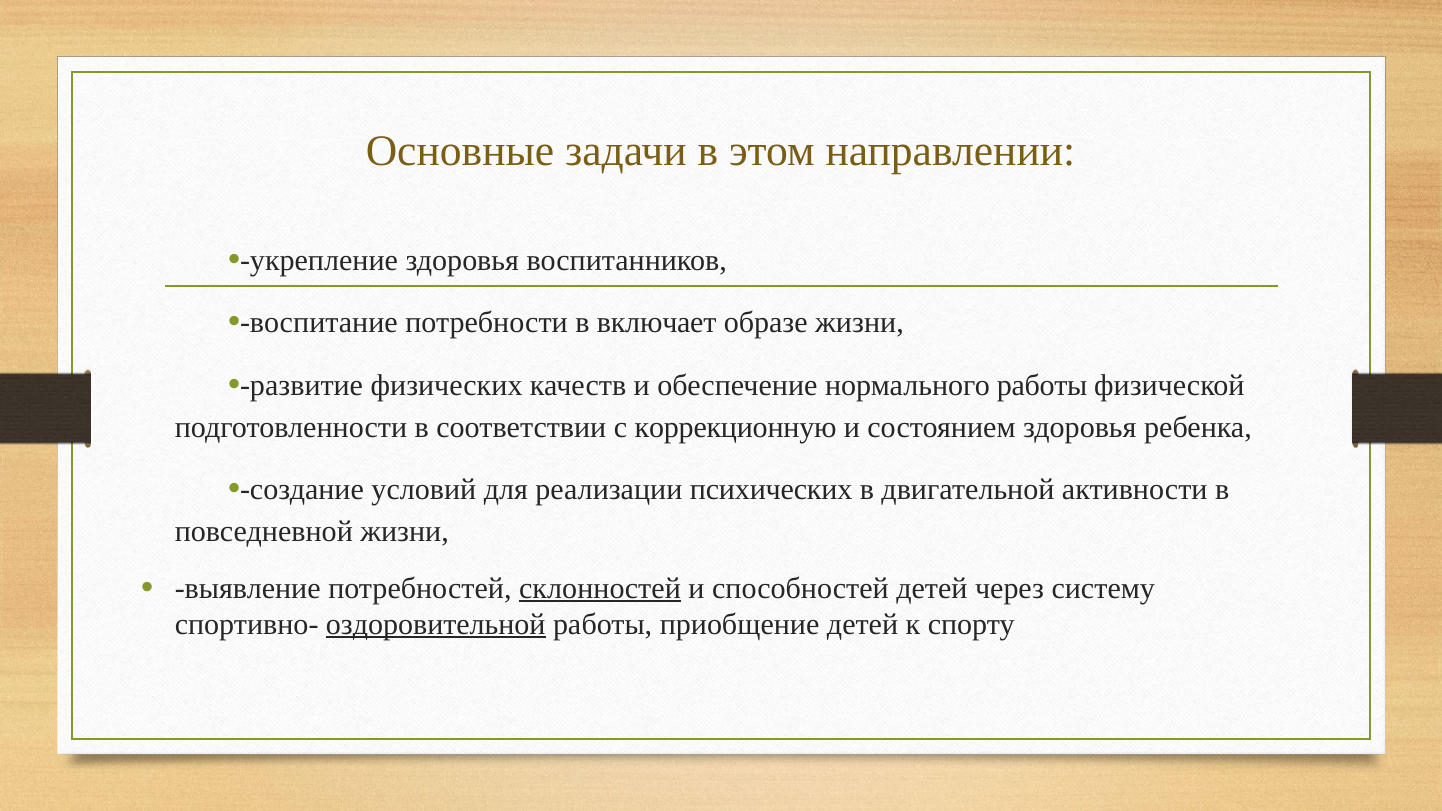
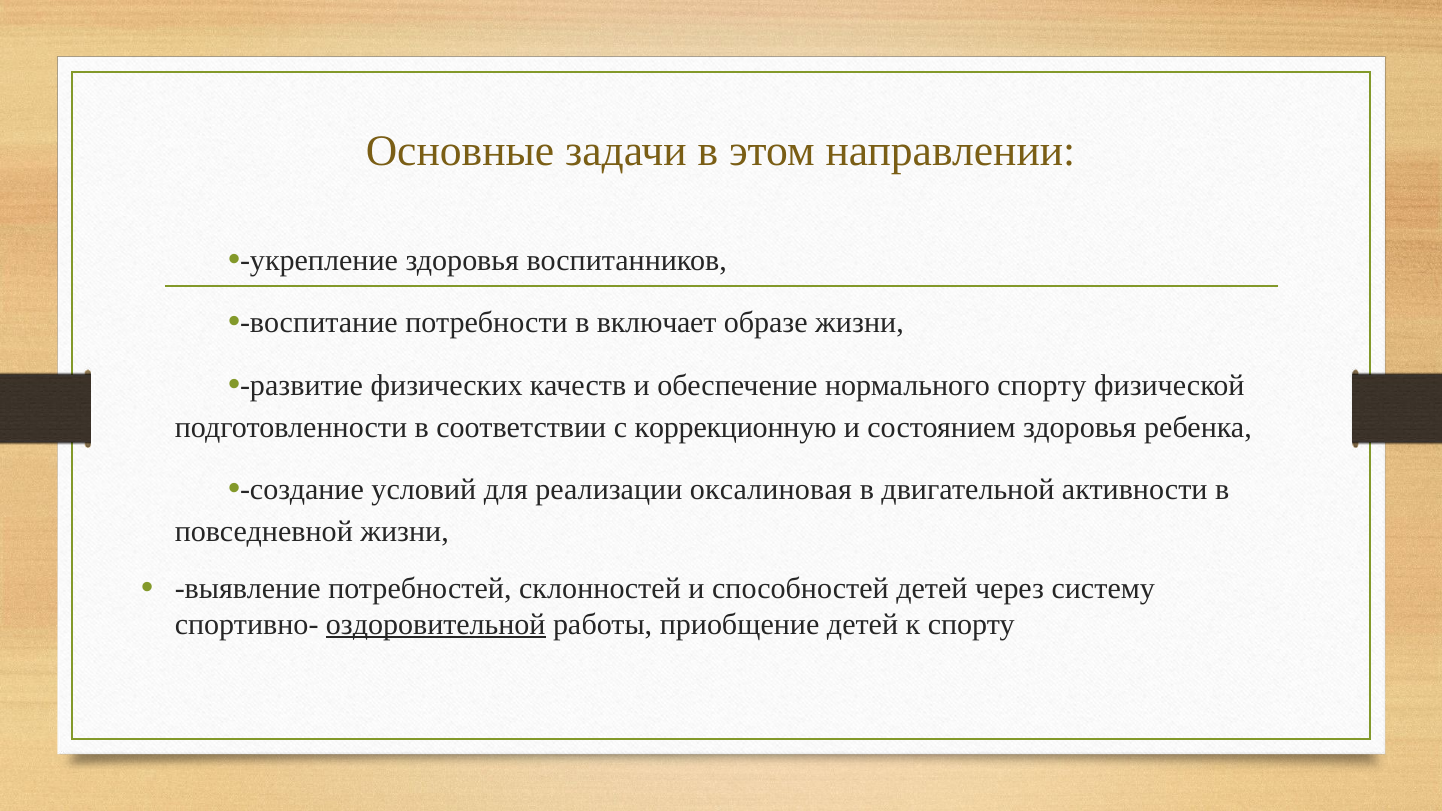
нормального работы: работы -> спорту
психических: психических -> оксалиновая
склонностей underline: present -> none
